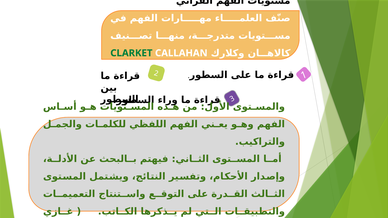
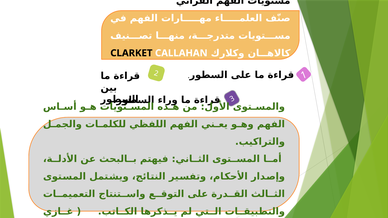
CLARKET colour: green -> black
